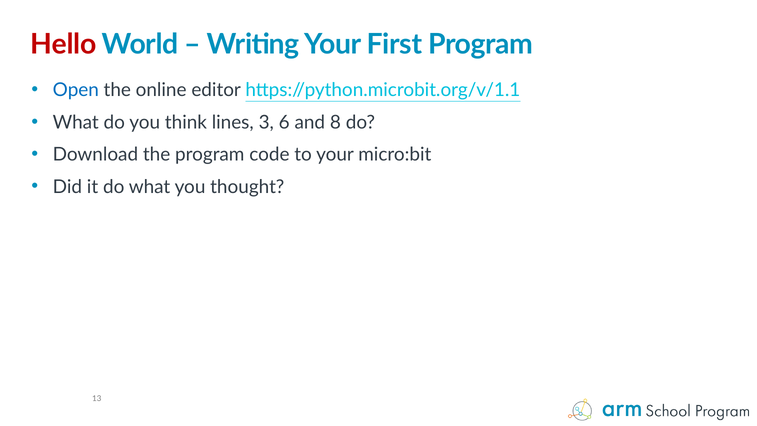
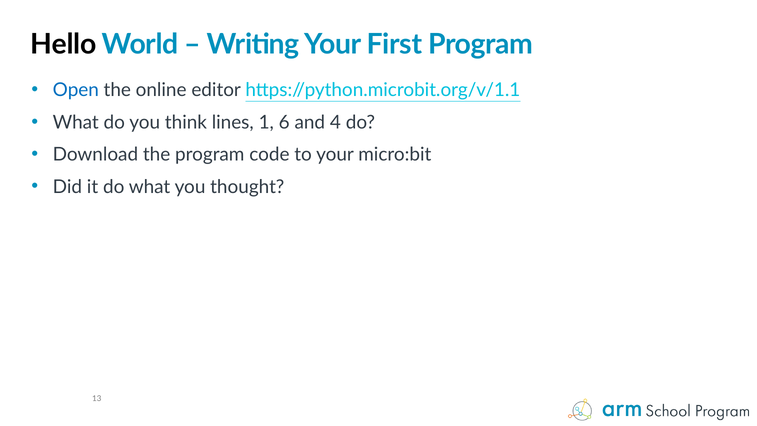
Hello colour: red -> black
3: 3 -> 1
8: 8 -> 4
